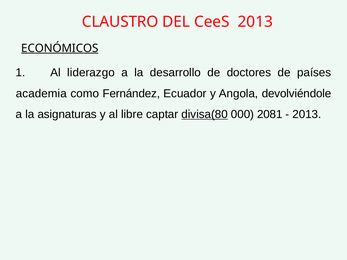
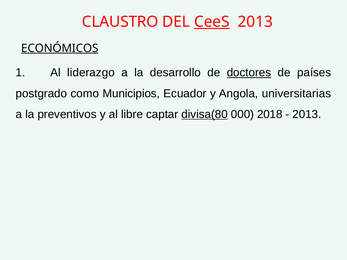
CeeS underline: none -> present
doctores underline: none -> present
academia: academia -> postgrado
Fernández: Fernández -> Municipios
devolviéndole: devolviéndole -> universitarias
asignaturas: asignaturas -> preventivos
2081: 2081 -> 2018
